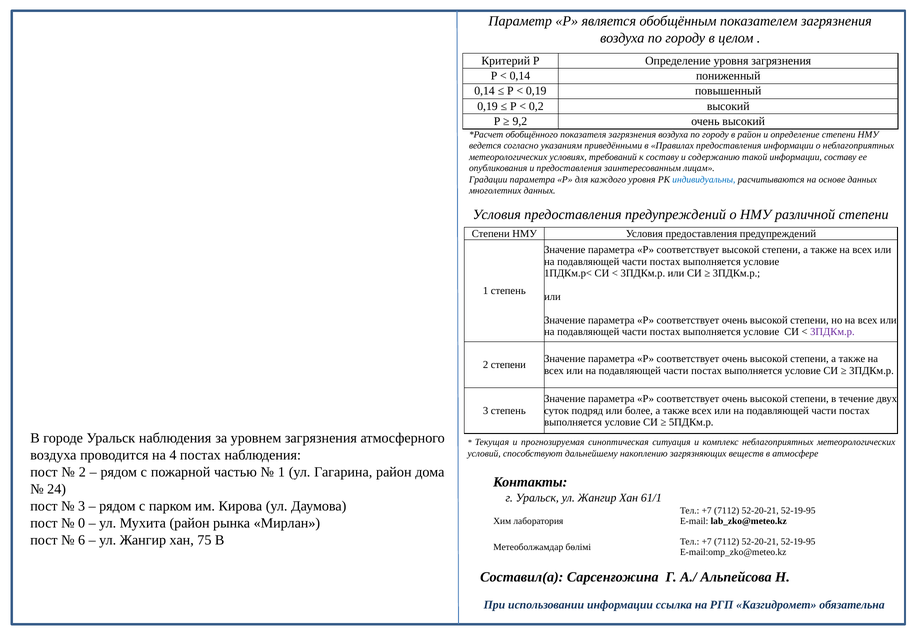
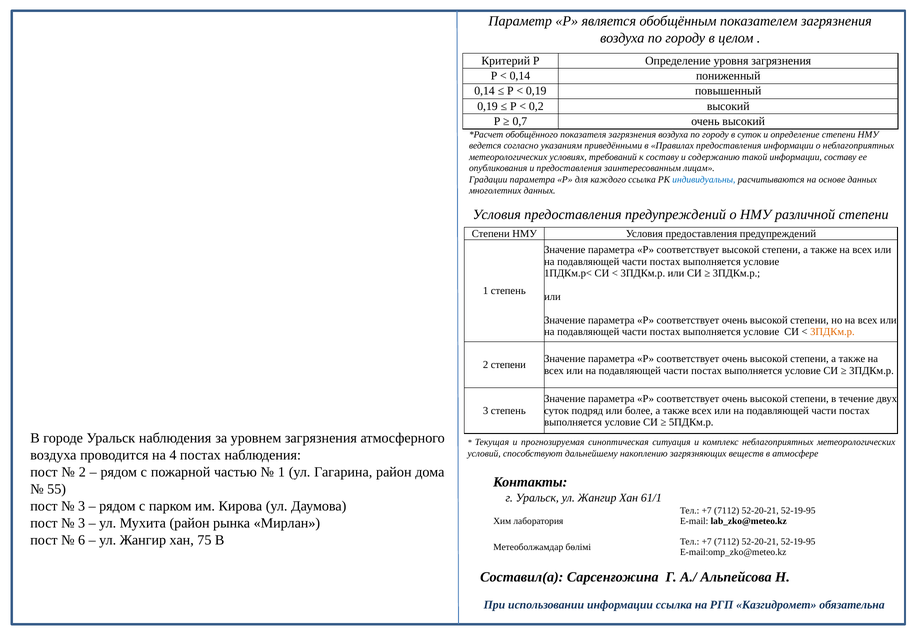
9,2: 9,2 -> 0,7
в район: район -> суток
каждого уровня: уровня -> ссылка
3ПДКм.р at (832, 332) colour: purple -> orange
24: 24 -> 55
0 at (82, 523): 0 -> 3
